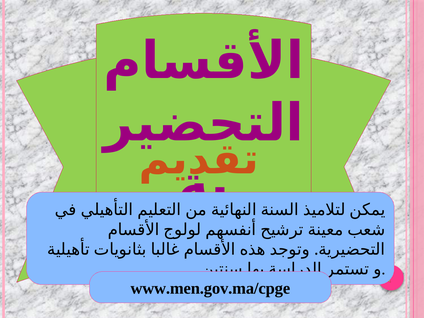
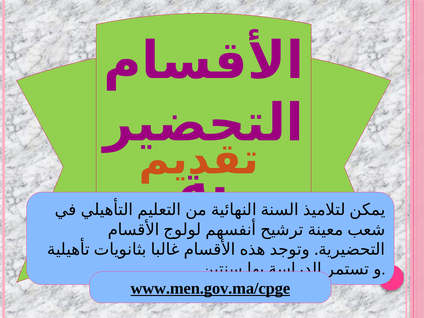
www.men.gov.ma/cpge underline: none -> present
